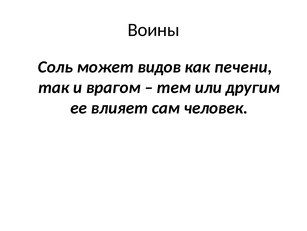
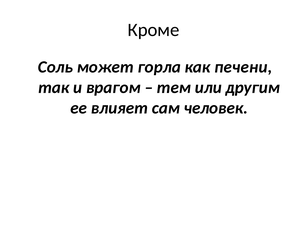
Воины: Воины -> Кроме
видов: видов -> горла
